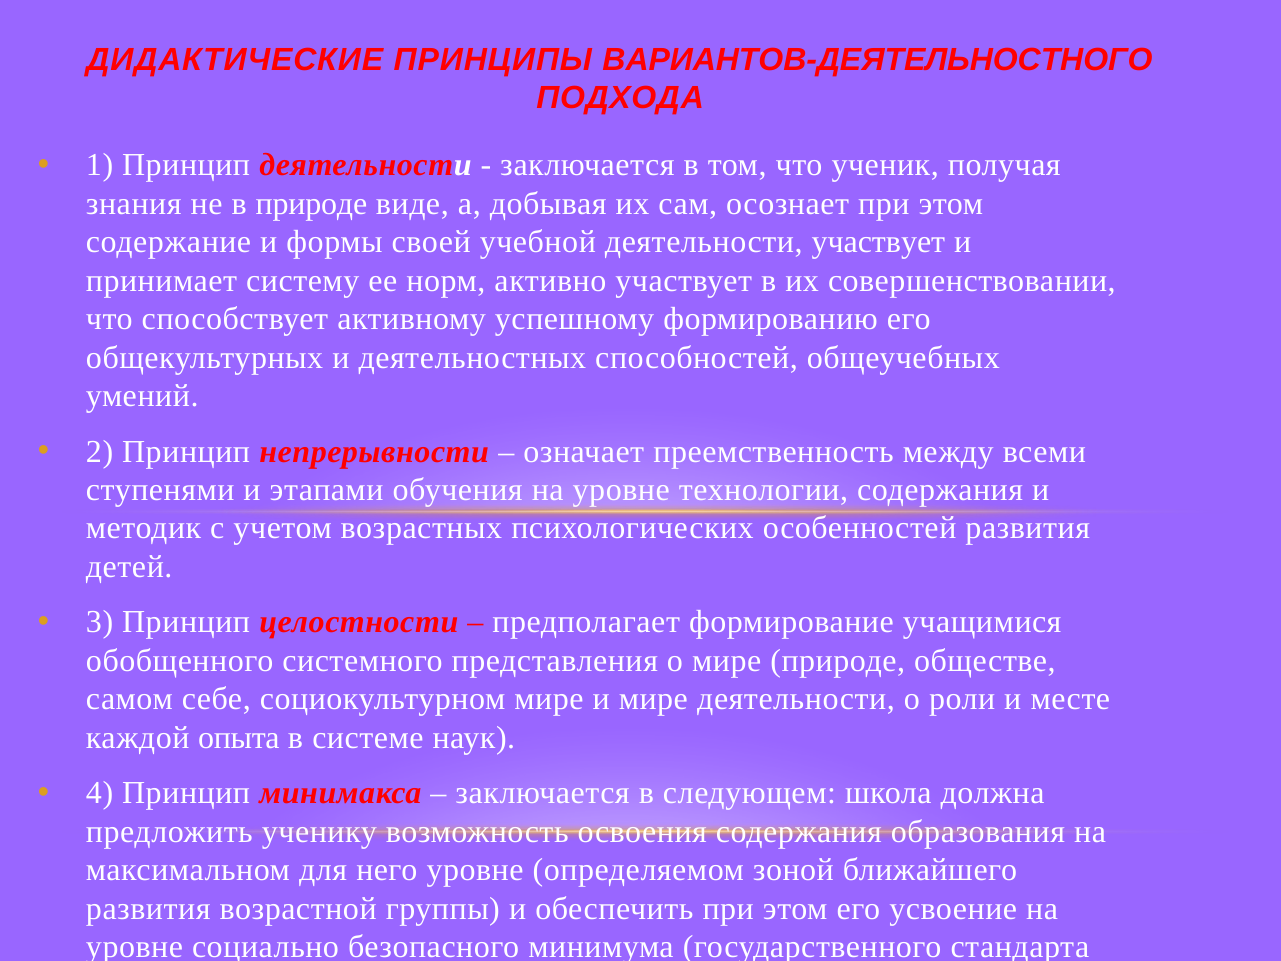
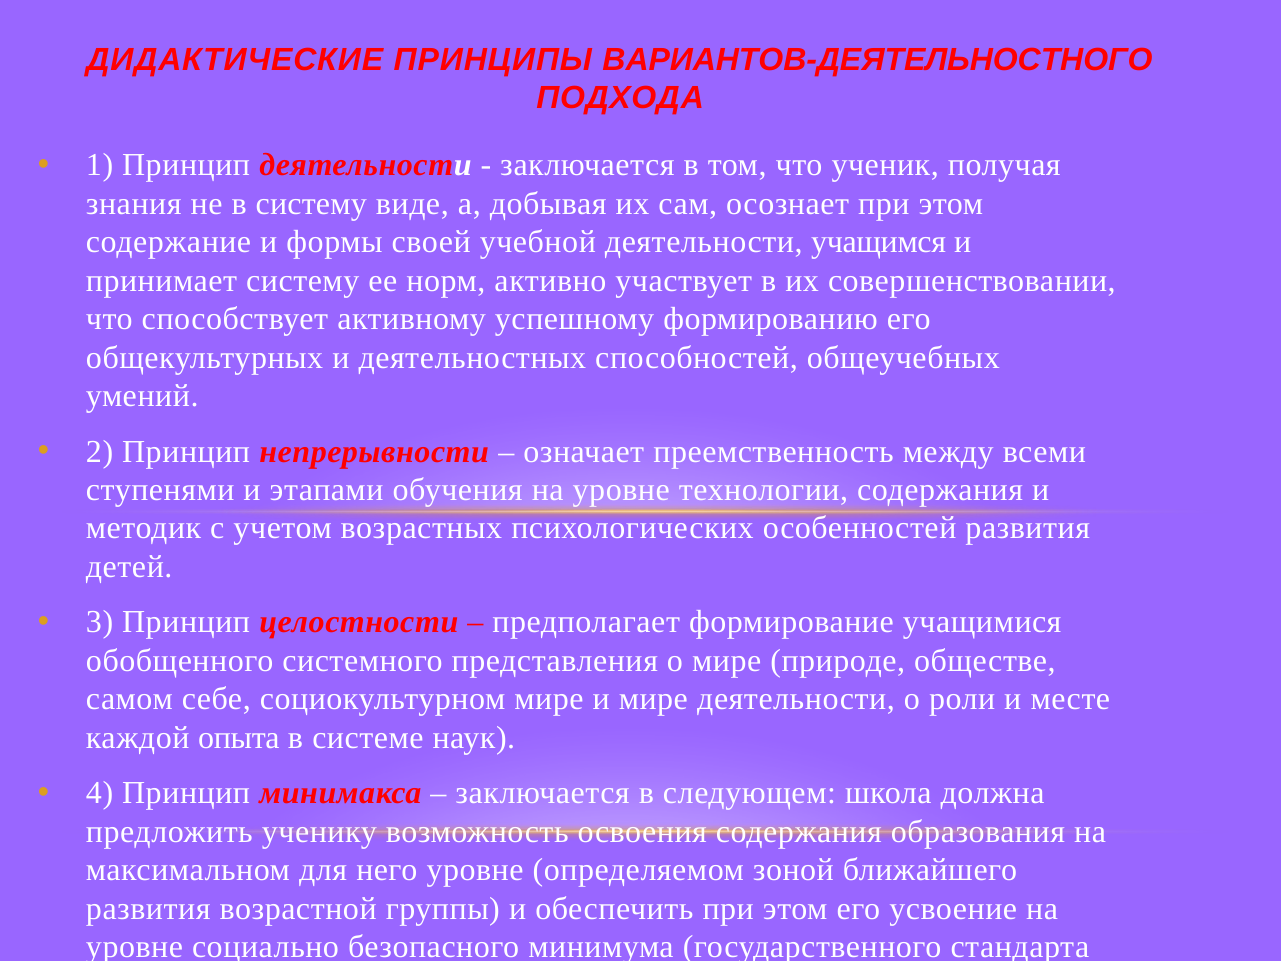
в природе: природе -> систему
деятельности участвует: участвует -> учащимся
